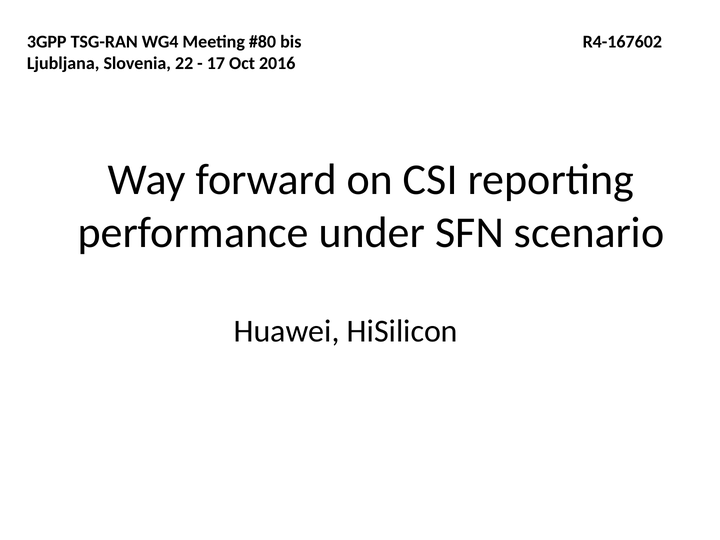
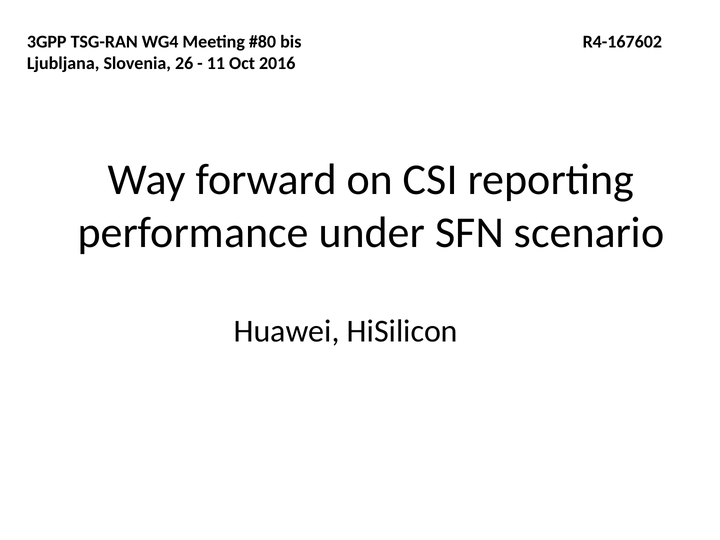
22: 22 -> 26
17: 17 -> 11
